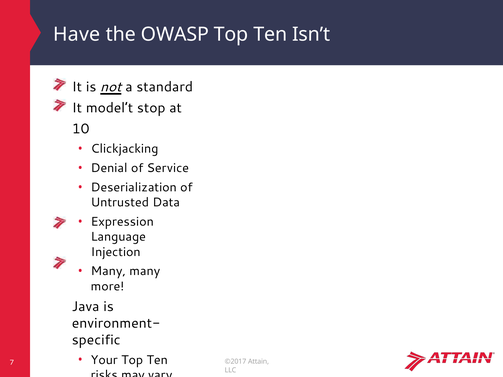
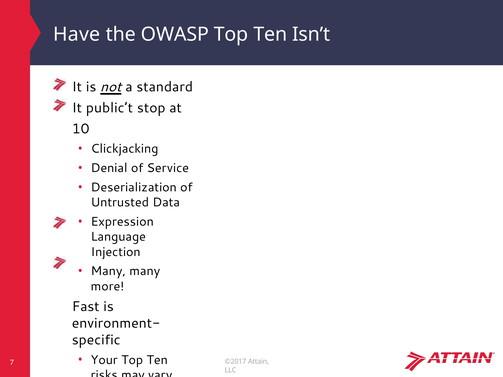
model’t: model’t -> public’t
Java: Java -> Fast
